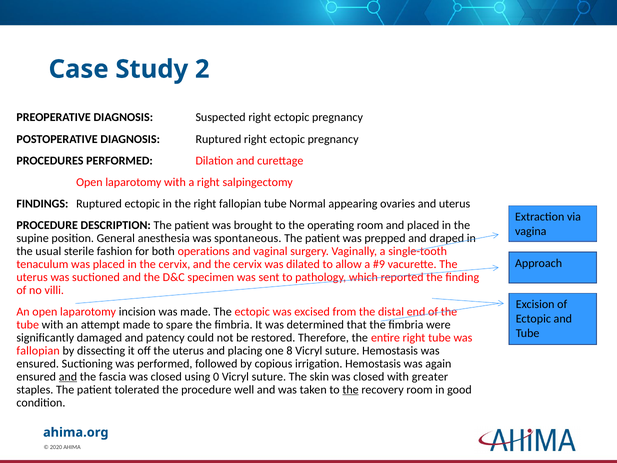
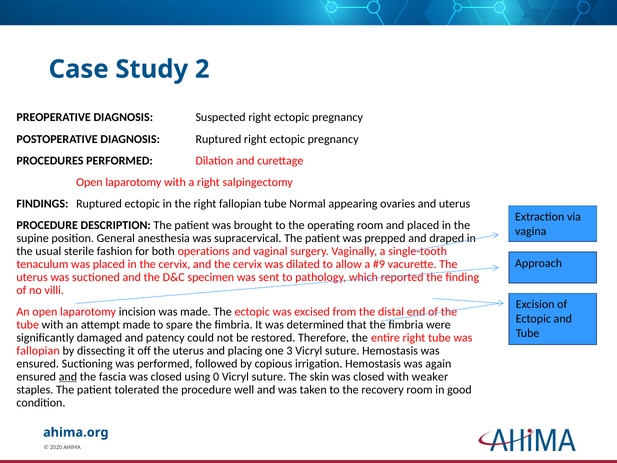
spontaneous: spontaneous -> supracervical
8: 8 -> 3
greater: greater -> weaker
the at (351, 389) underline: present -> none
